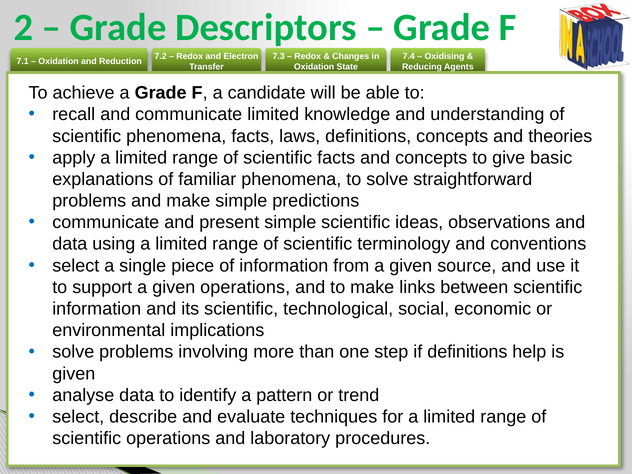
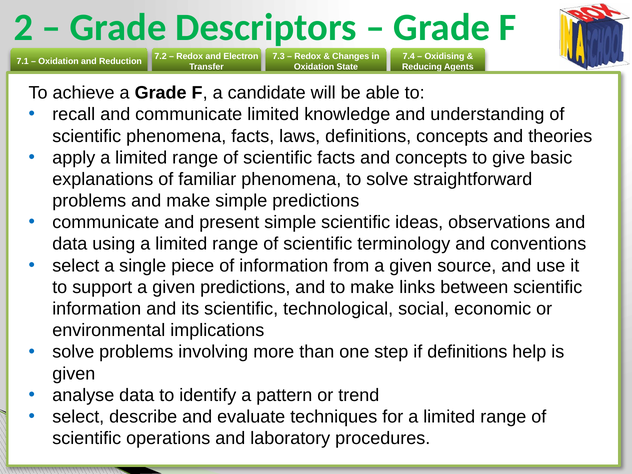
given operations: operations -> predictions
